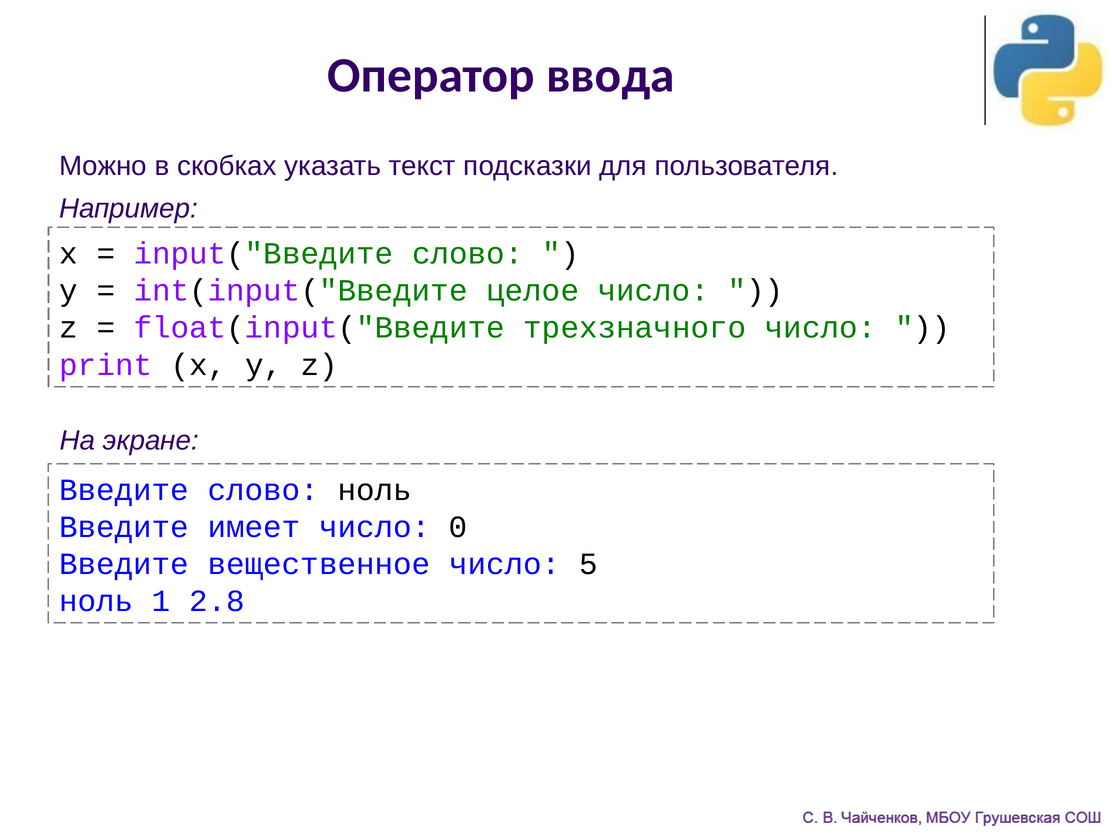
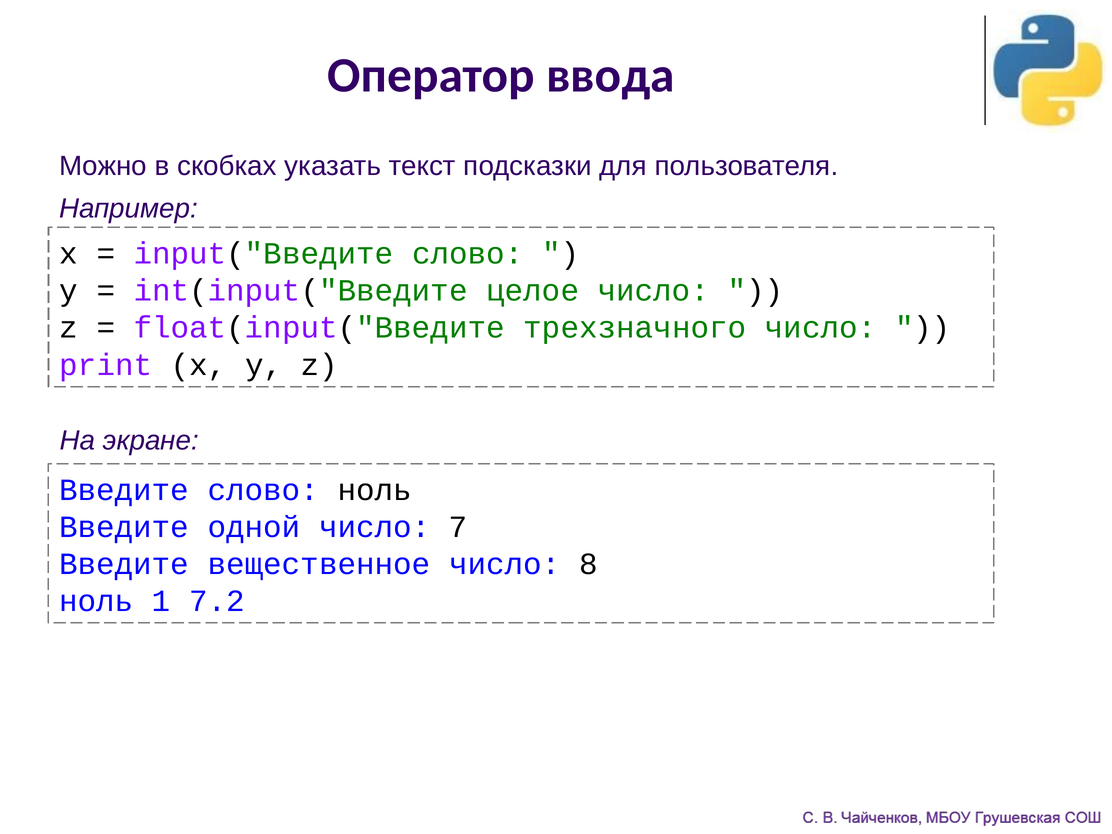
имеет: имеет -> одной
0: 0 -> 7
5: 5 -> 8
2.8: 2.8 -> 7.2
